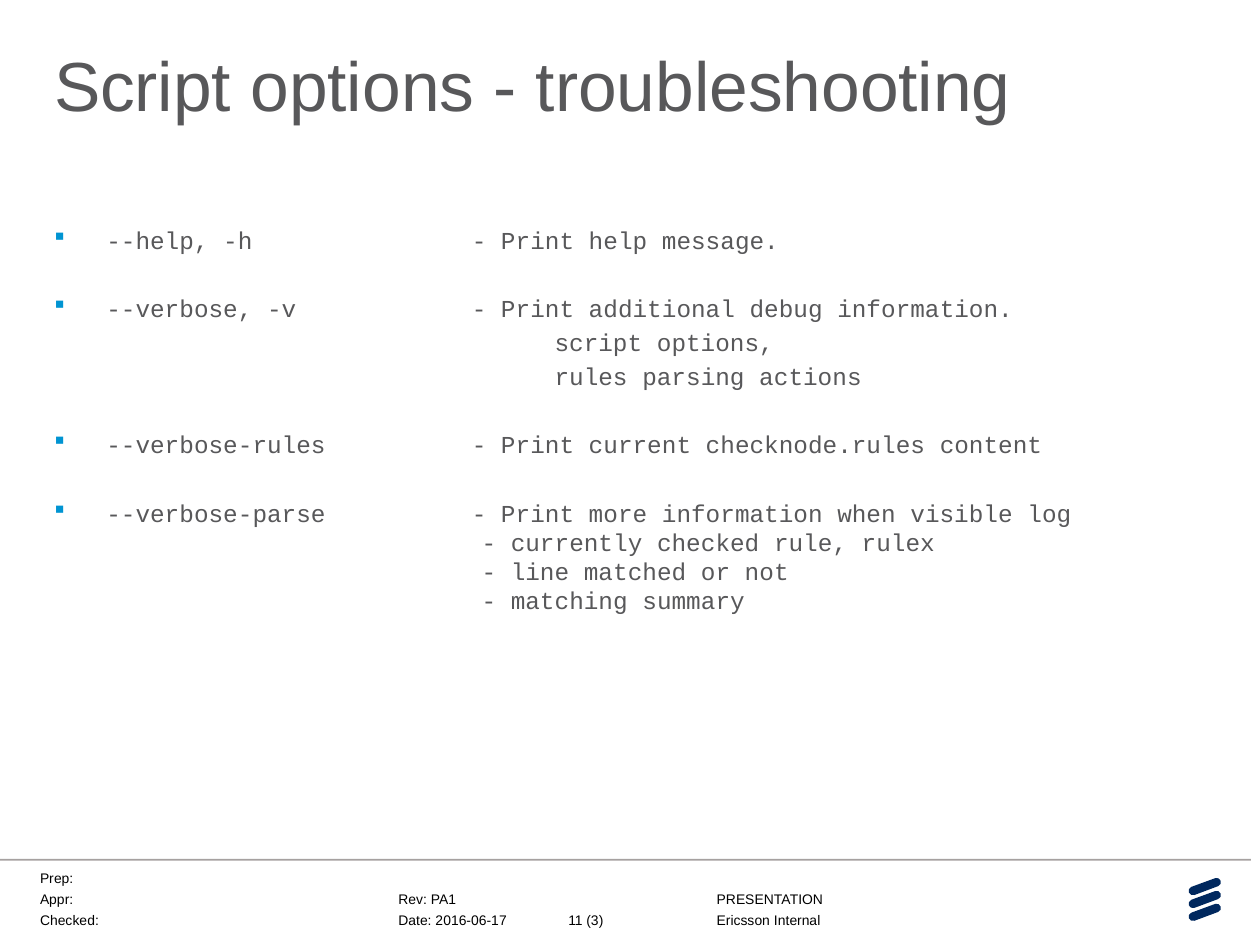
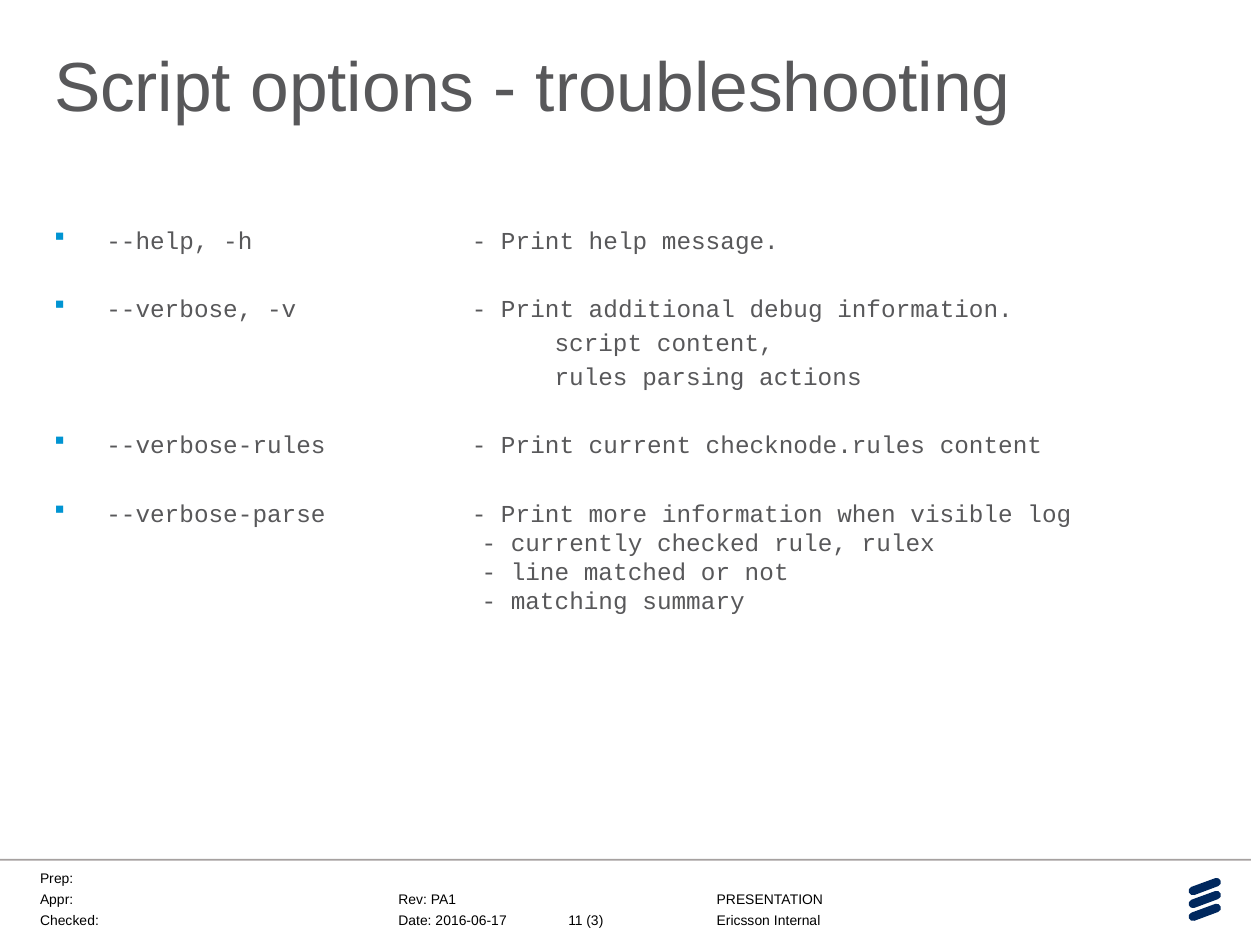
options at (715, 344): options -> content
